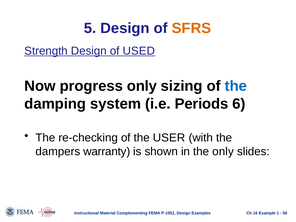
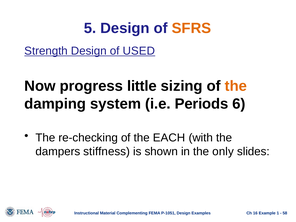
progress only: only -> little
the at (236, 86) colour: blue -> orange
USER: USER -> EACH
warranty: warranty -> stiffness
